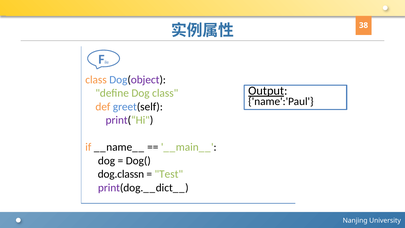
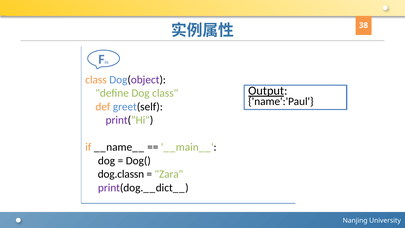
Test: Test -> Zara
